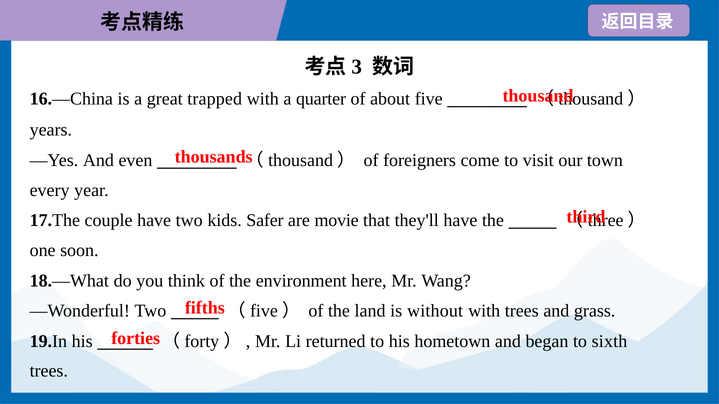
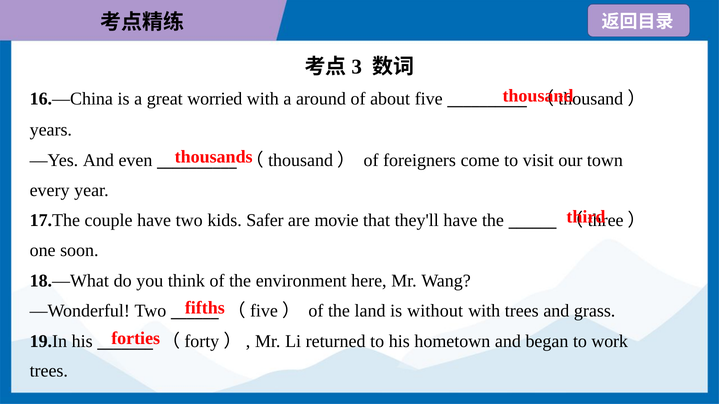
trapped: trapped -> worried
quarter: quarter -> around
sixth: sixth -> work
